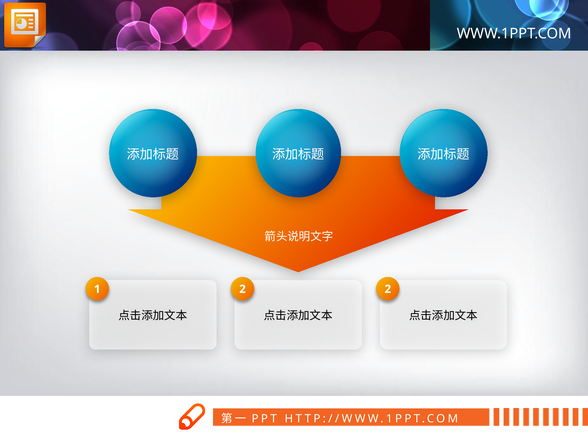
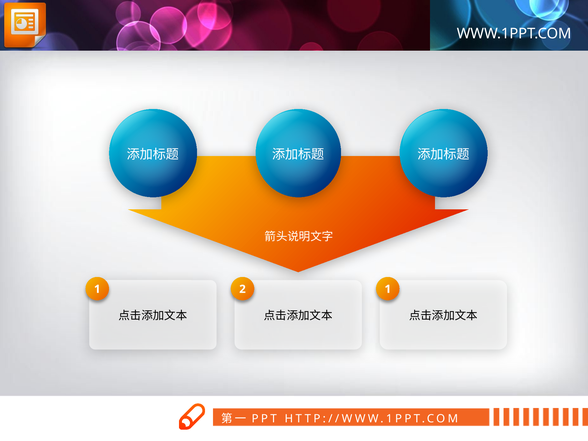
2 2: 2 -> 1
